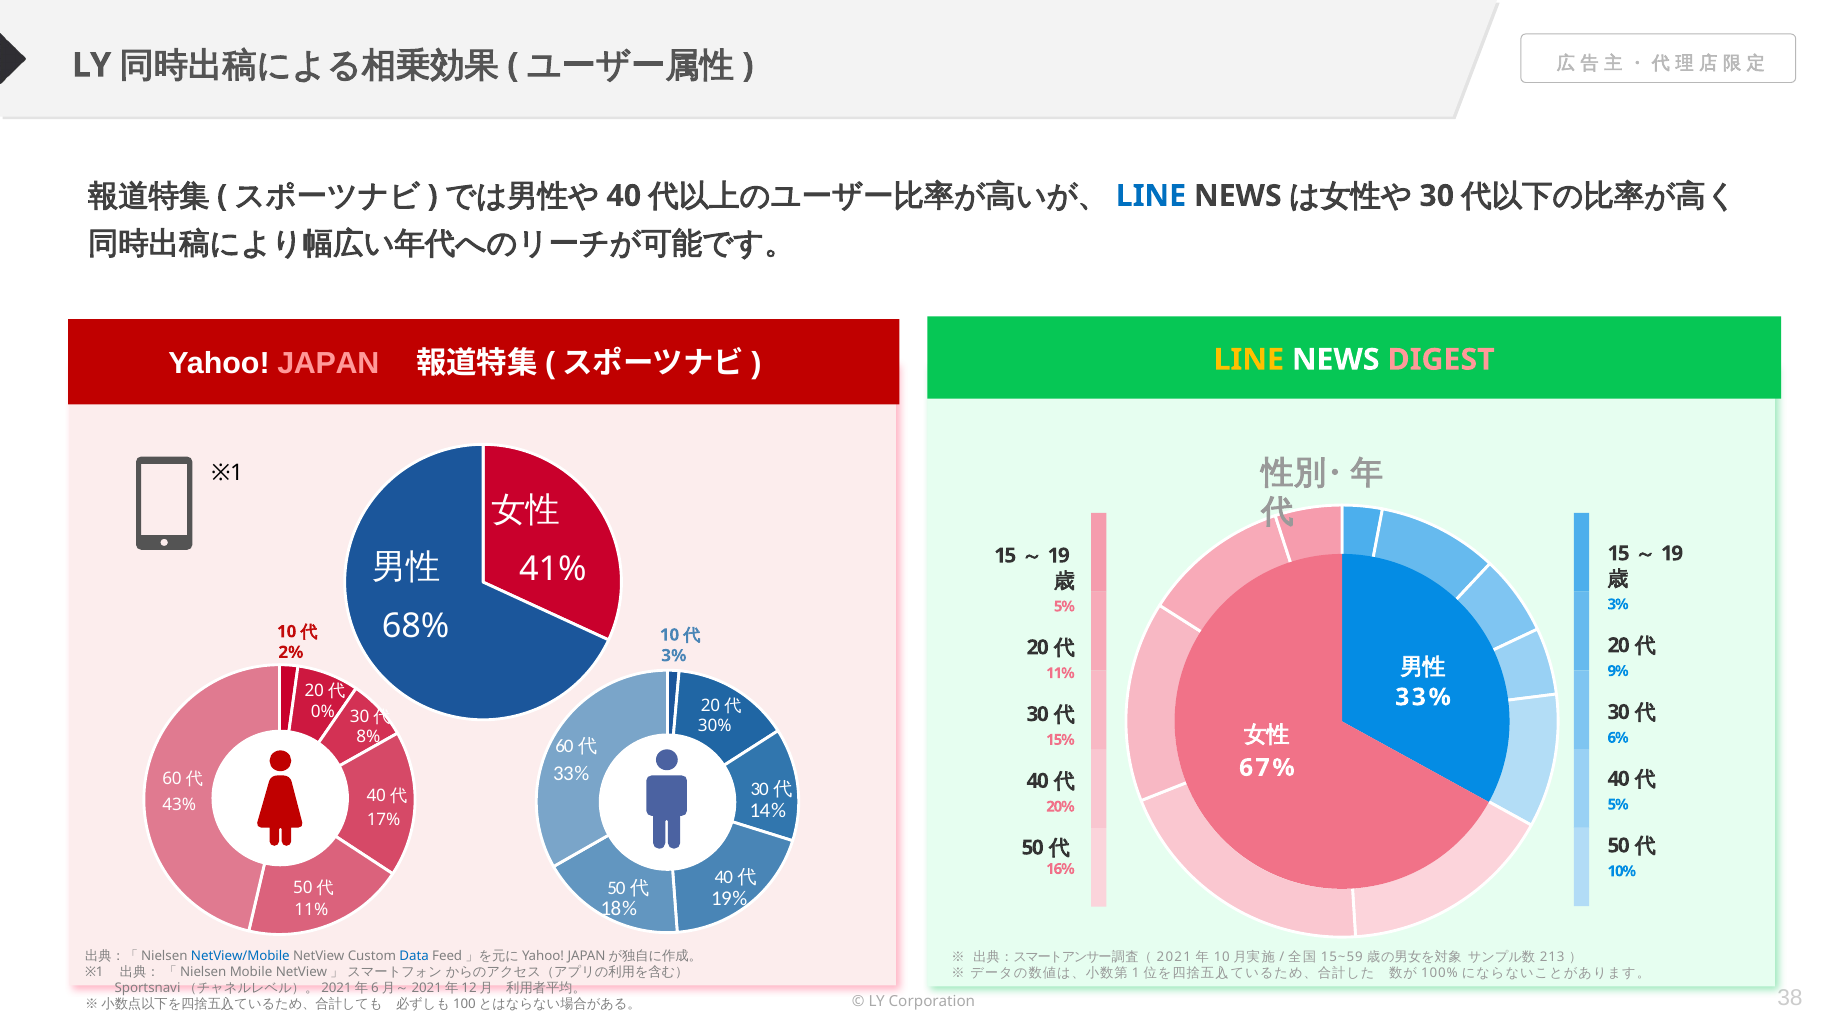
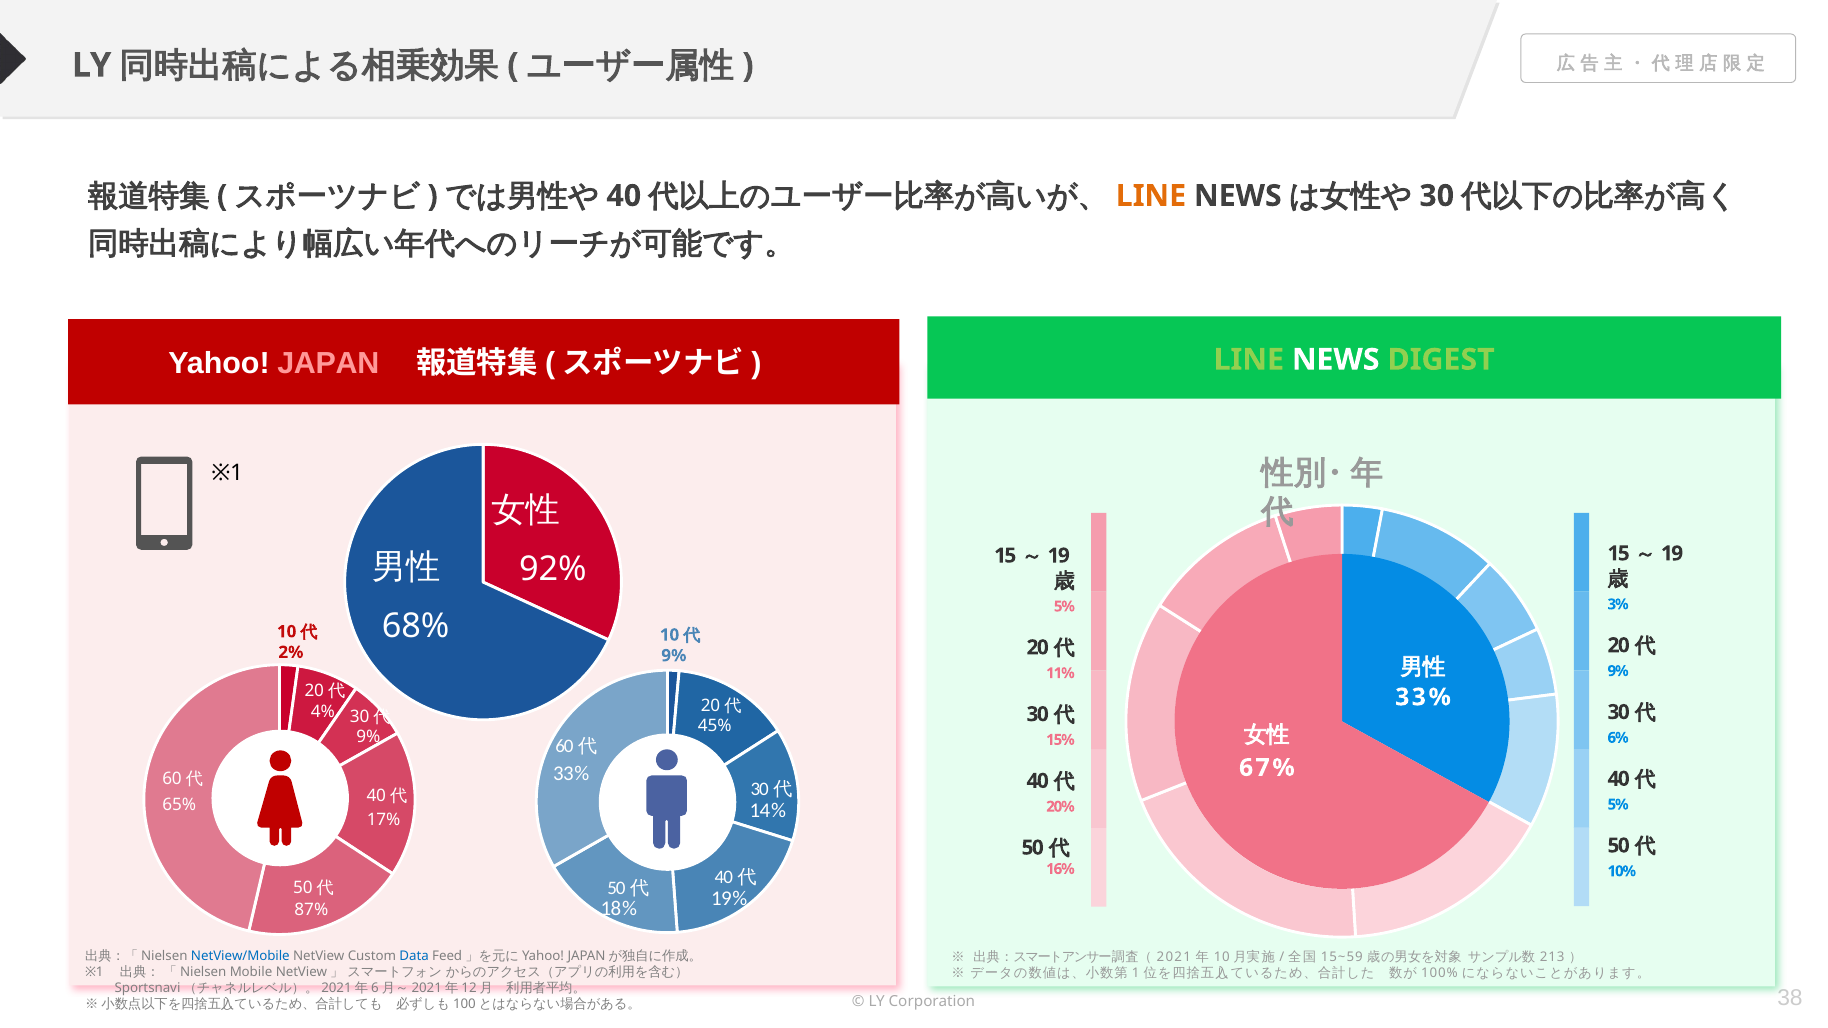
LINE at (1151, 196) colour: blue -> orange
LINE at (1249, 360) colour: yellow -> light green
DIGEST colour: pink -> light green
41%: 41% -> 92%
3% at (674, 656): 3% -> 9%
0%: 0% -> 4%
30%: 30% -> 45%
8% at (368, 737): 8% -> 9%
43%: 43% -> 65%
11% at (311, 910): 11% -> 87%
